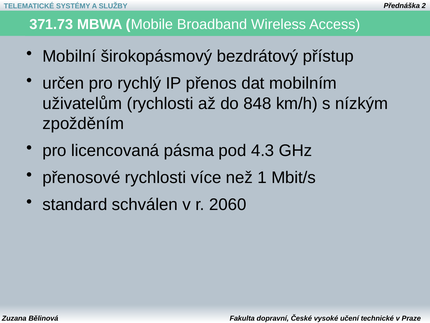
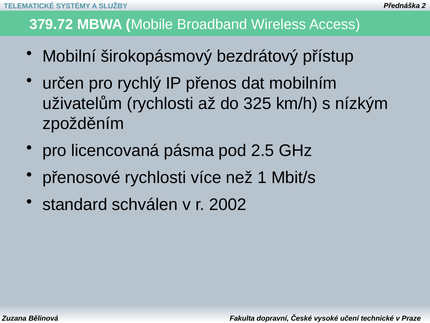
371.73: 371.73 -> 379.72
848: 848 -> 325
4.3: 4.3 -> 2.5
2060: 2060 -> 2002
